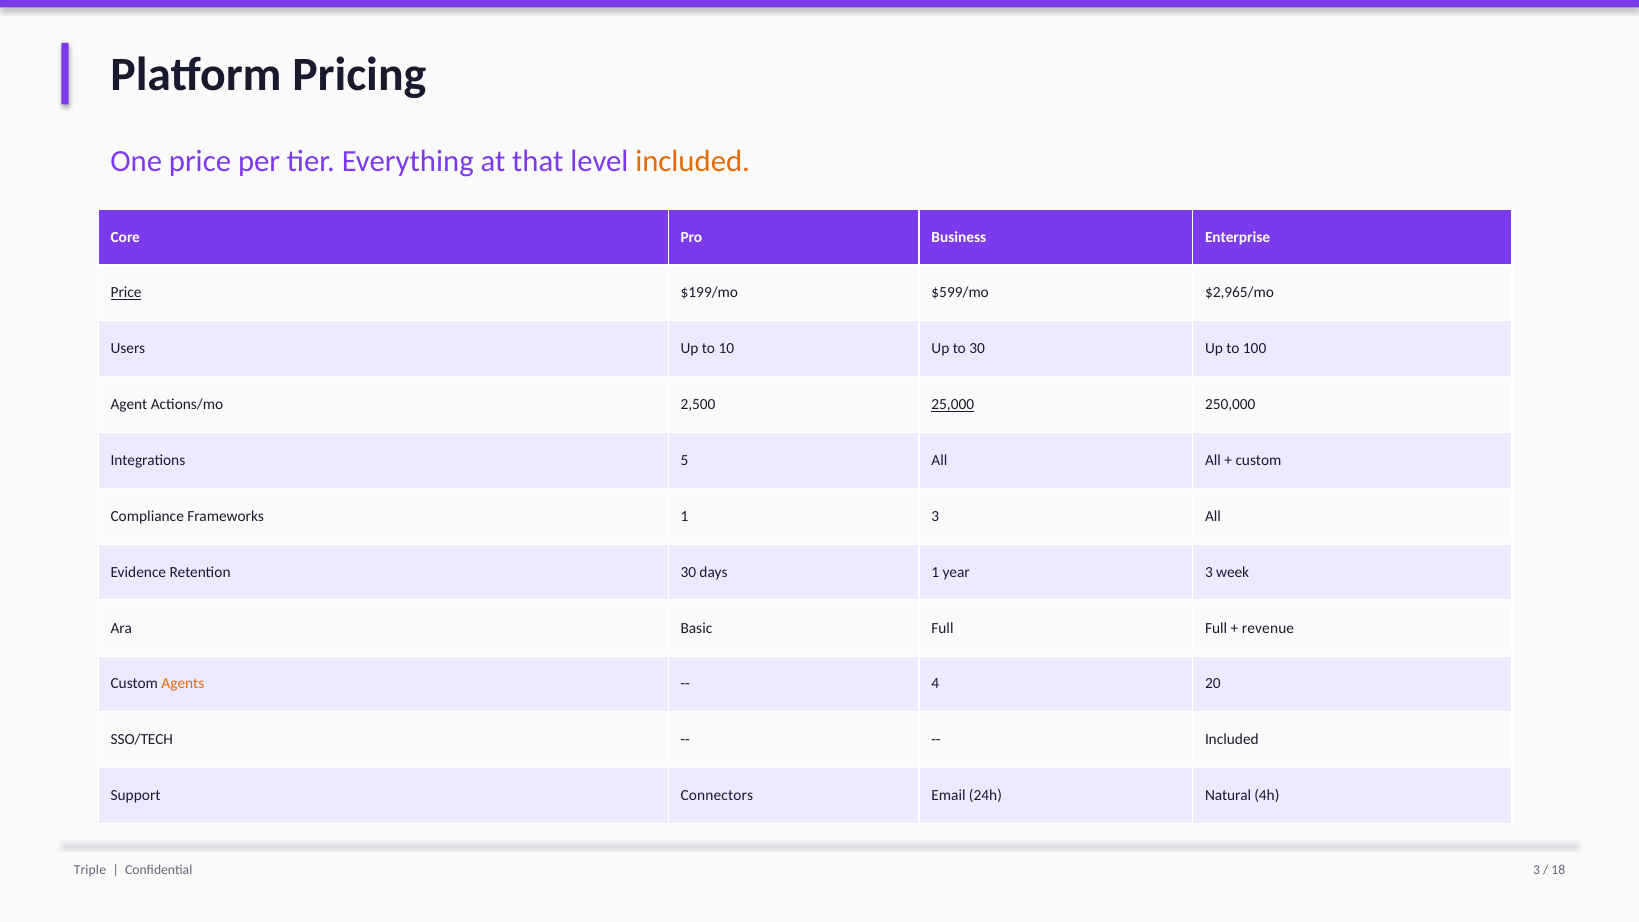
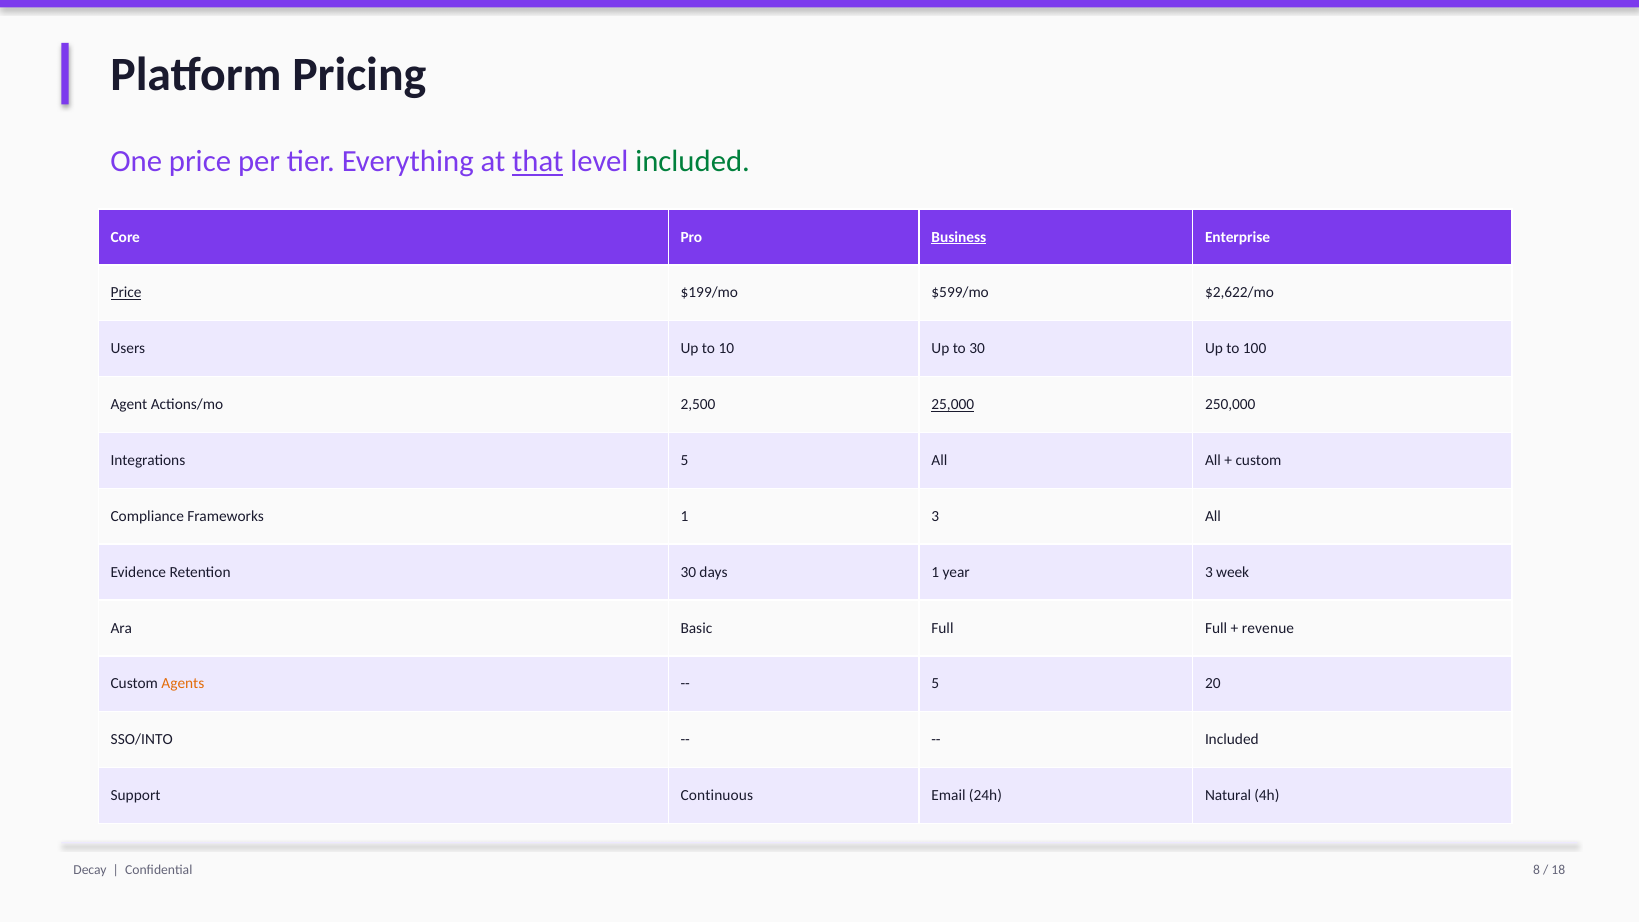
that underline: none -> present
included at (693, 162) colour: orange -> green
Business underline: none -> present
$2,965/mo: $2,965/mo -> $2,622/mo
4 at (935, 684): 4 -> 5
SSO/TECH: SSO/TECH -> SSO/INTO
Connectors: Connectors -> Continuous
Triple: Triple -> Decay
Confidential 3: 3 -> 8
